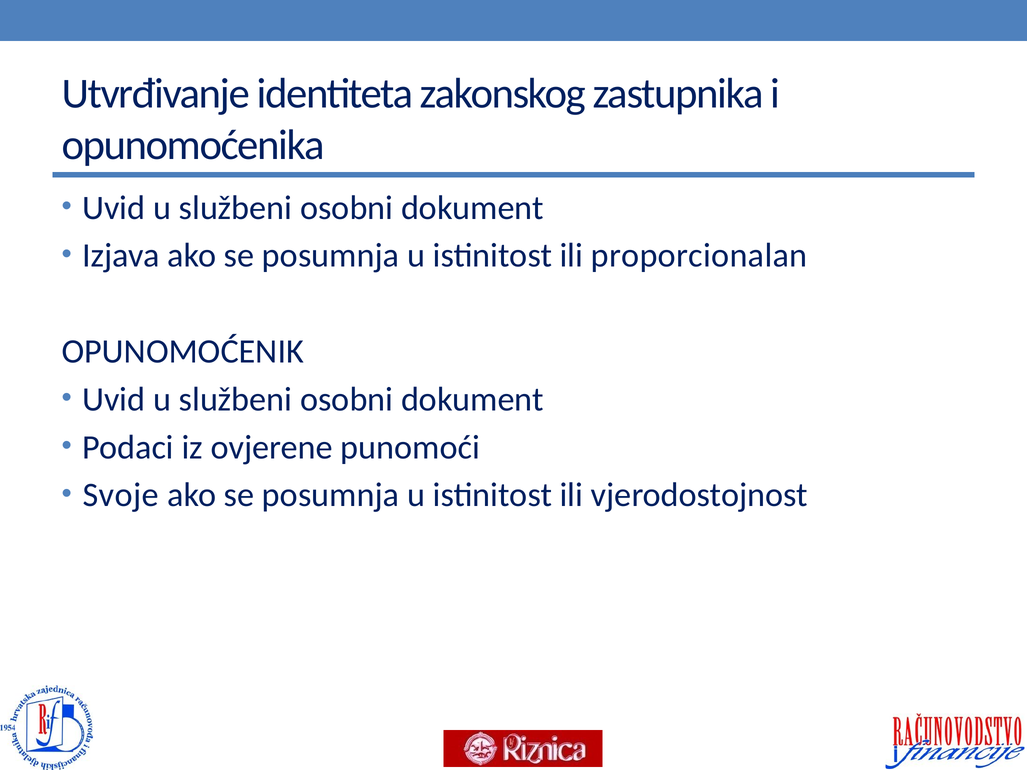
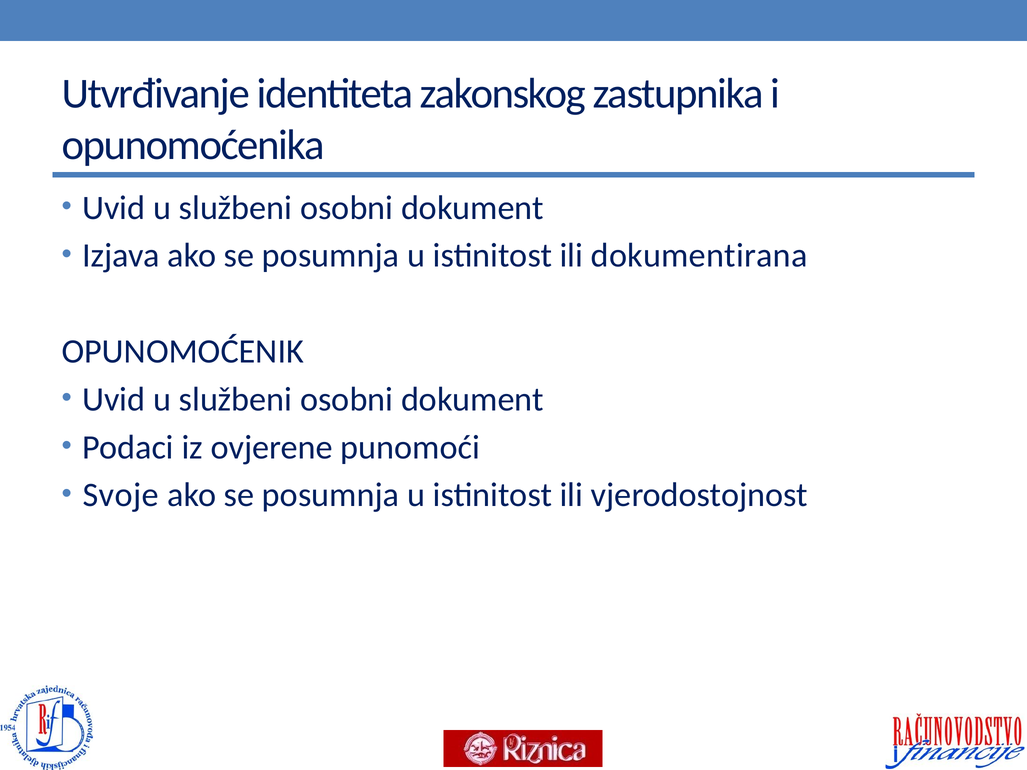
proporcionalan: proporcionalan -> dokumentirana
